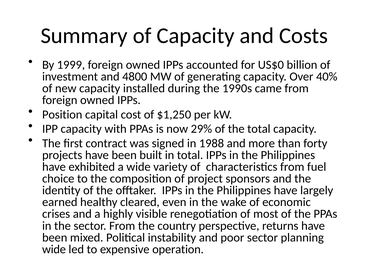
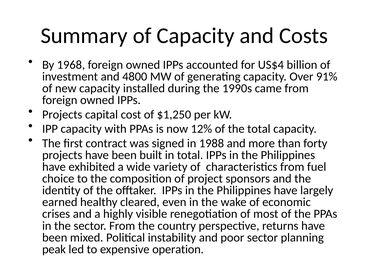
1999: 1999 -> 1968
US$0: US$0 -> US$4
40%: 40% -> 91%
Position at (62, 115): Position -> Projects
29%: 29% -> 12%
wide at (54, 250): wide -> peak
